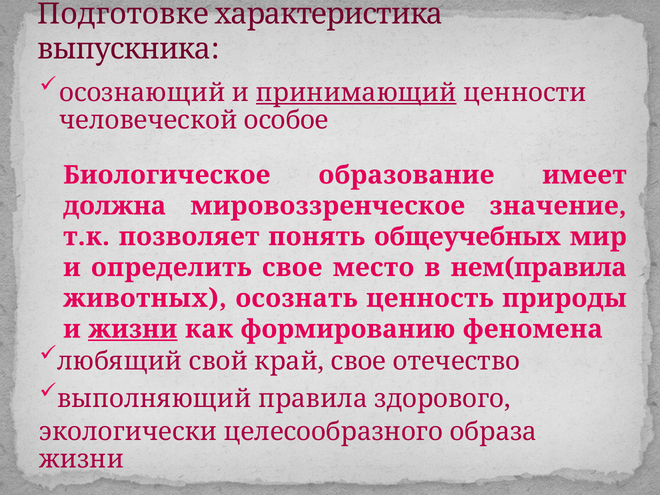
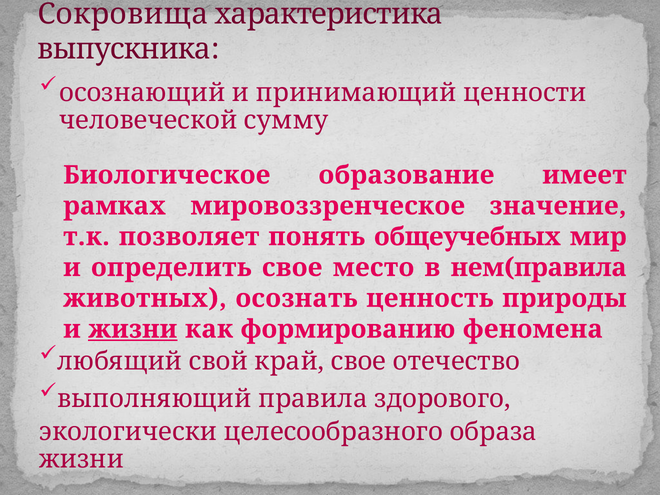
Подготовке: Подготовке -> Сокровища
принимающий underline: present -> none
особое: особое -> сумму
должна: должна -> рамках
